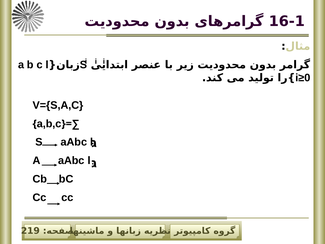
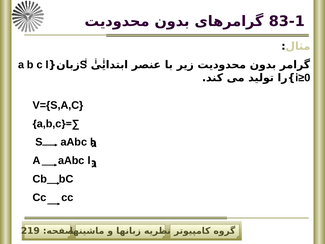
16-1: 16-1 -> 83-1
